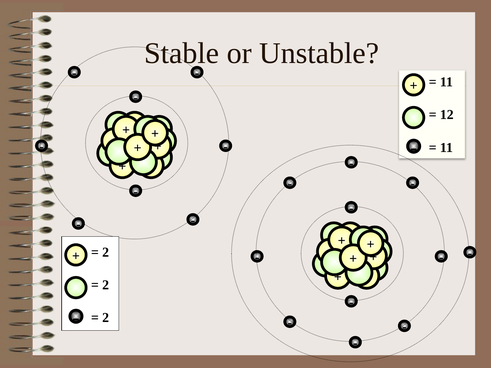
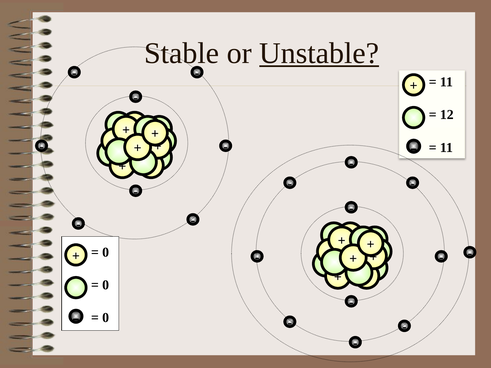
Unstable underline: none -> present
2 at (106, 252): 2 -> 0
2 at (106, 285): 2 -> 0
2 at (106, 318): 2 -> 0
